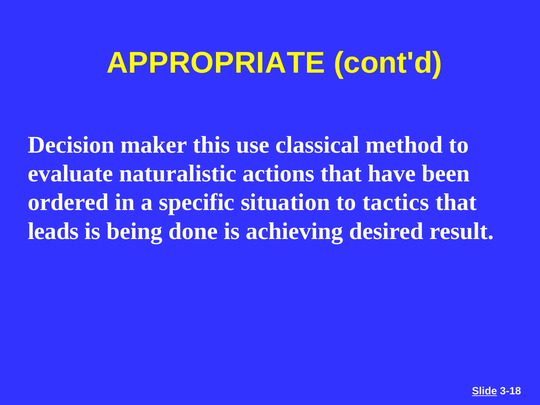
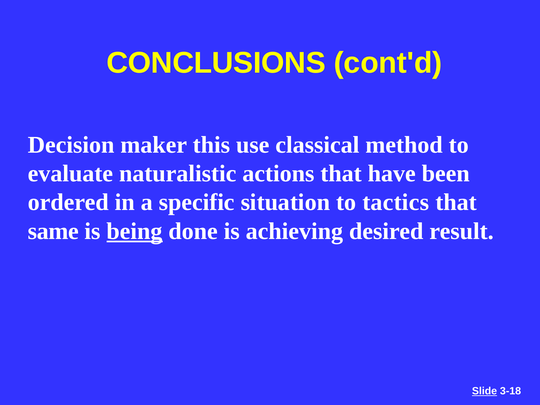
APPROPRIATE: APPROPRIATE -> CONCLUSIONS
leads: leads -> same
being underline: none -> present
